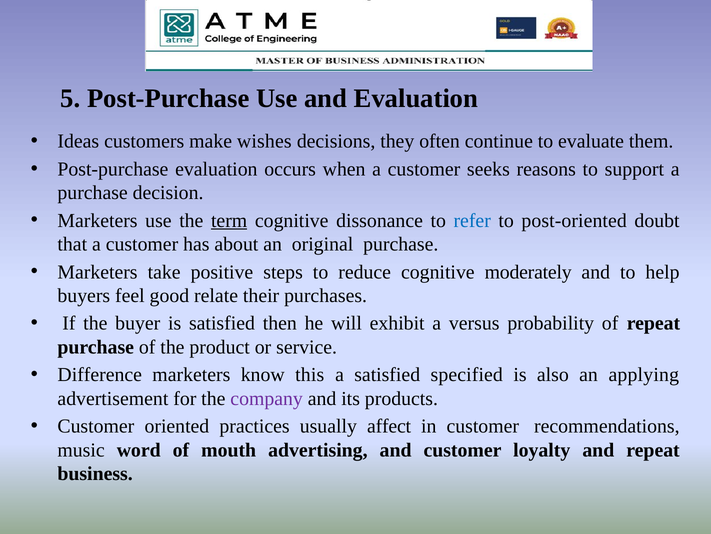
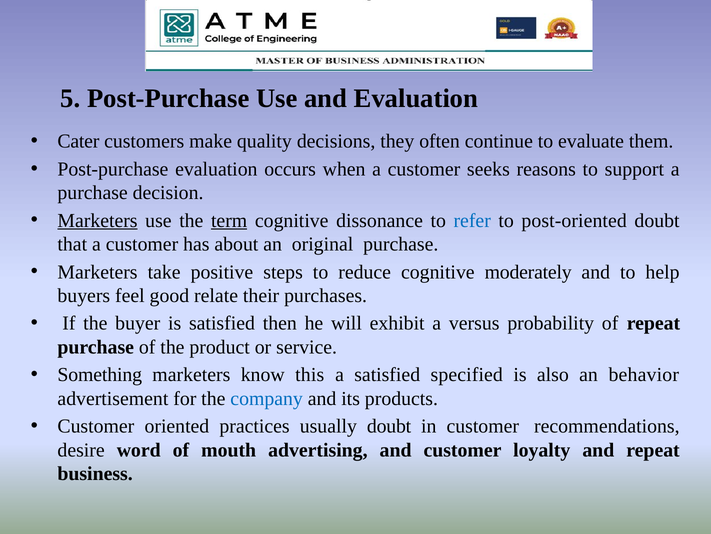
Ideas: Ideas -> Cater
wishes: wishes -> quality
Marketers at (98, 220) underline: none -> present
Difference: Difference -> Something
applying: applying -> behavior
company colour: purple -> blue
usually affect: affect -> doubt
music: music -> desire
